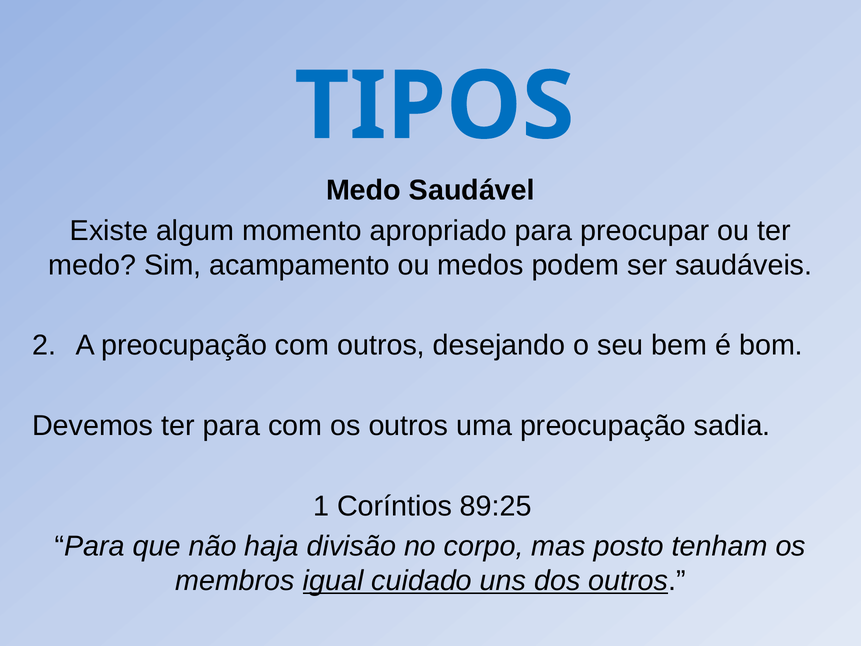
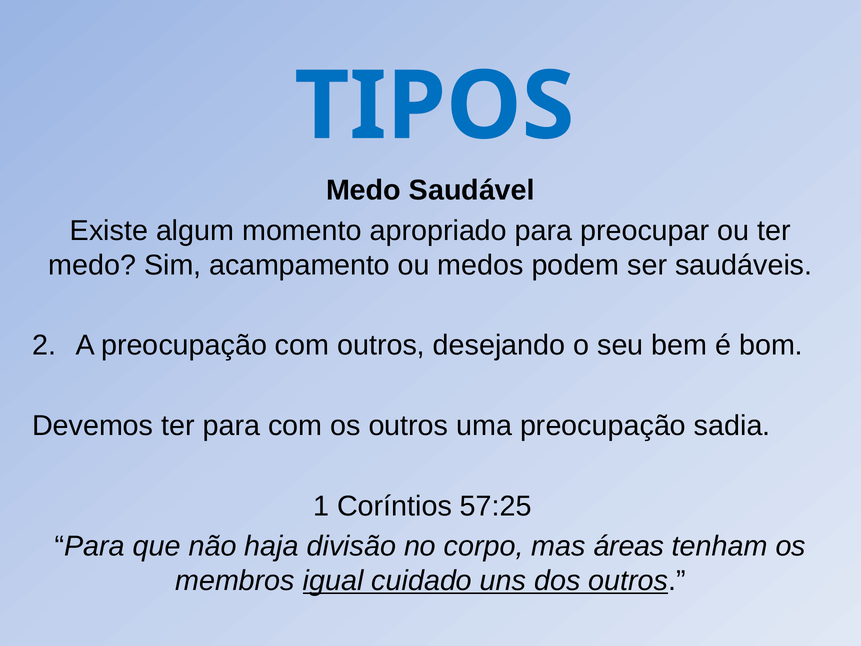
89:25: 89:25 -> 57:25
posto: posto -> áreas
